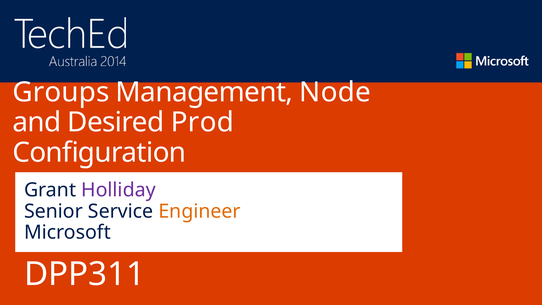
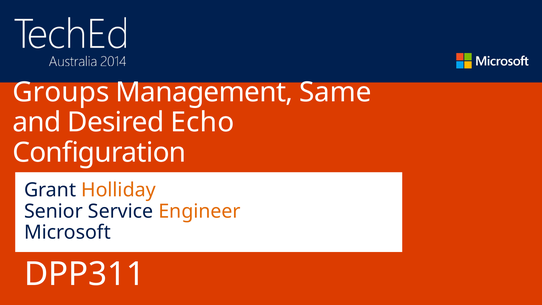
Node: Node -> Same
Prod: Prod -> Echo
Holliday colour: purple -> orange
